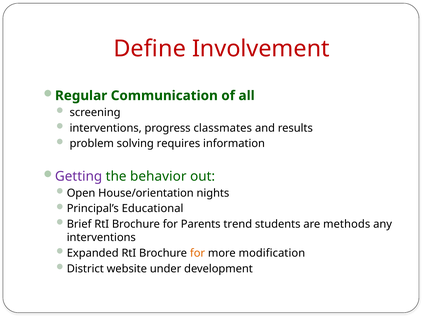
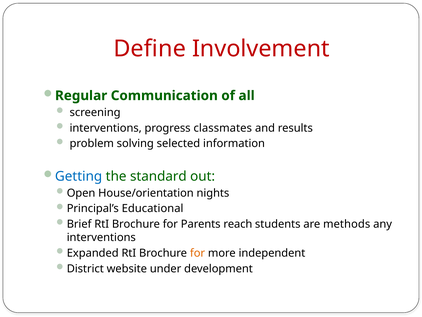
requires: requires -> selected
Getting colour: purple -> blue
behavior: behavior -> standard
trend: trend -> reach
modification: modification -> independent
